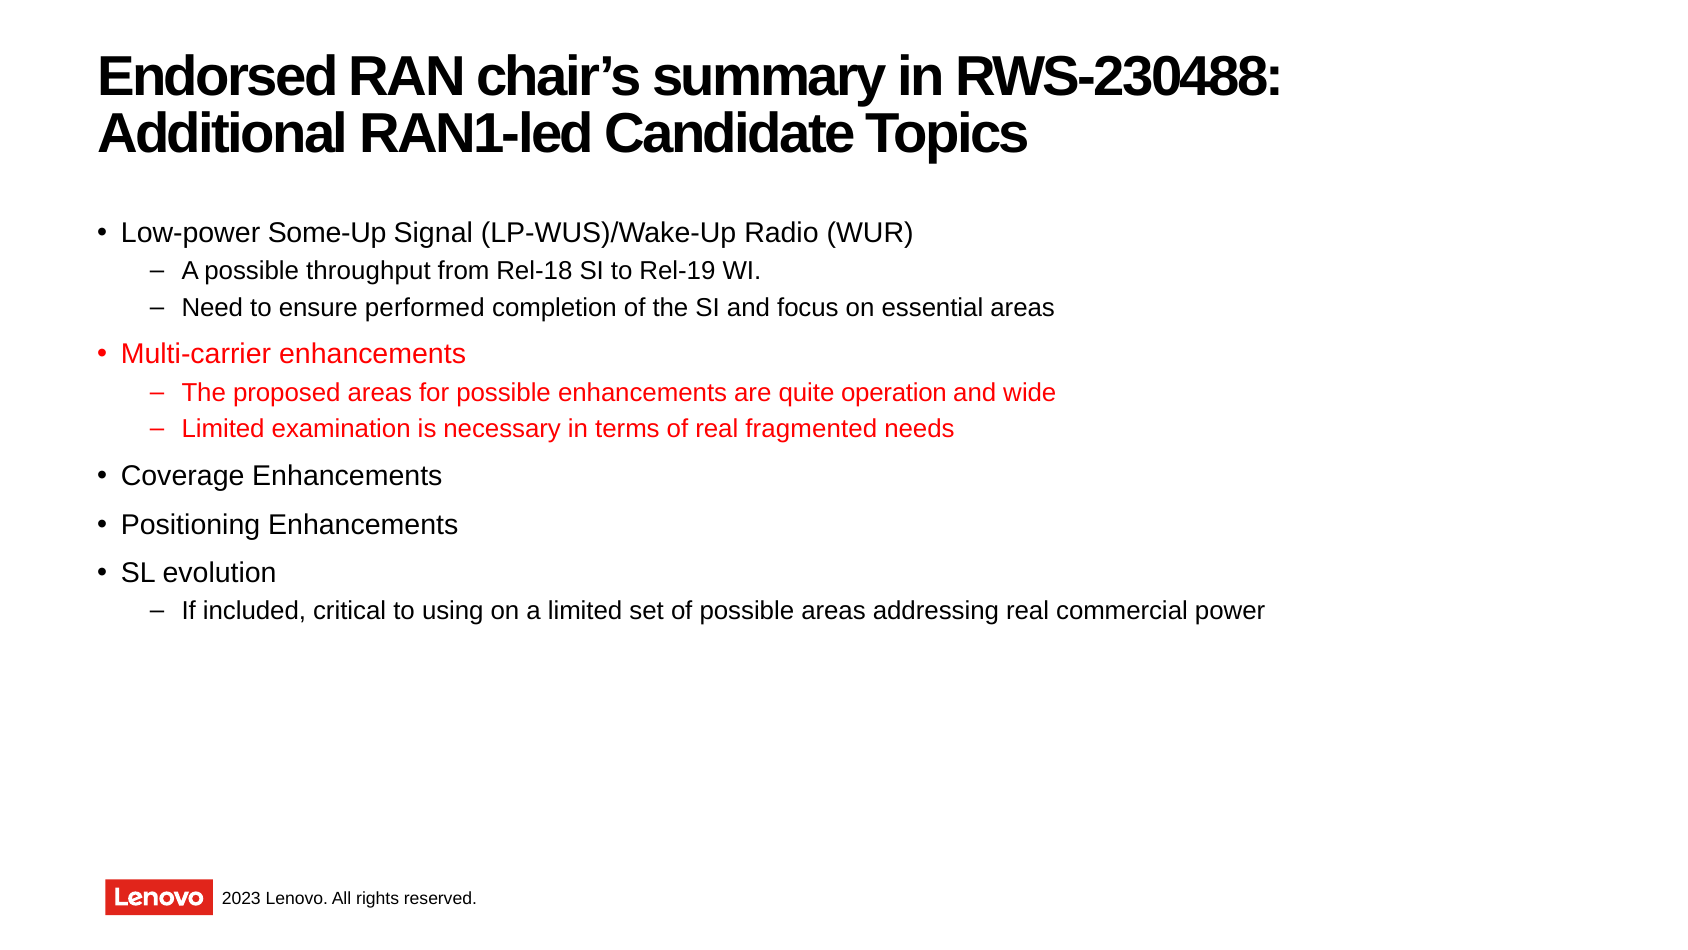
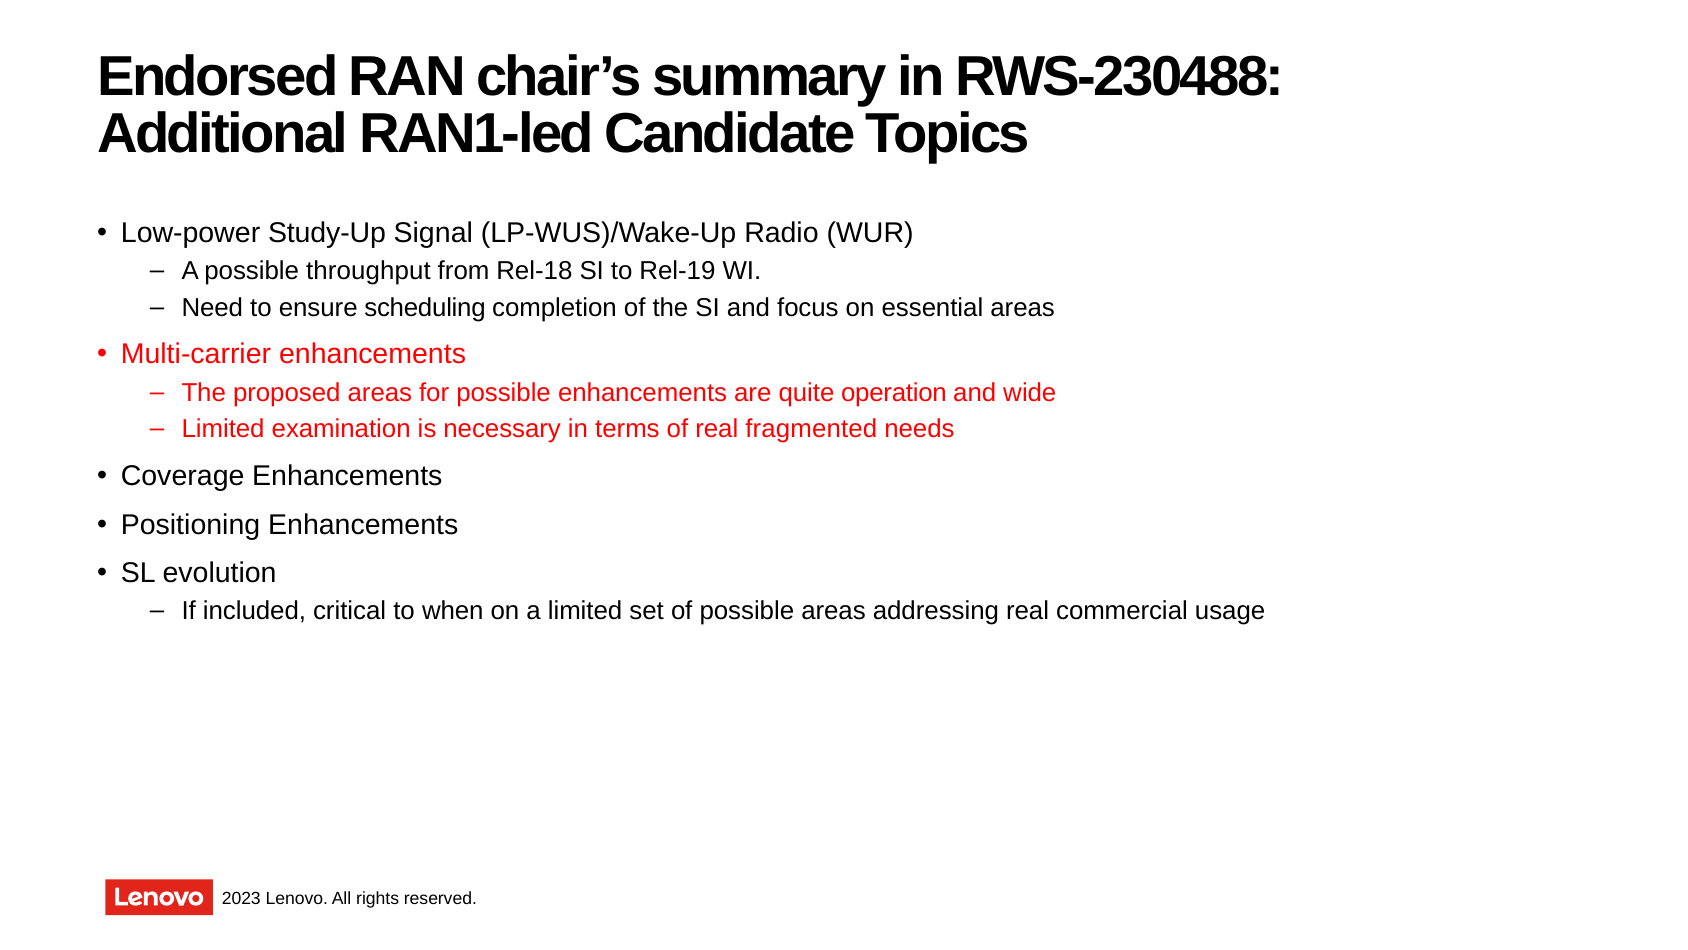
Some-Up: Some-Up -> Study-Up
performed: performed -> scheduling
using: using -> when
power: power -> usage
